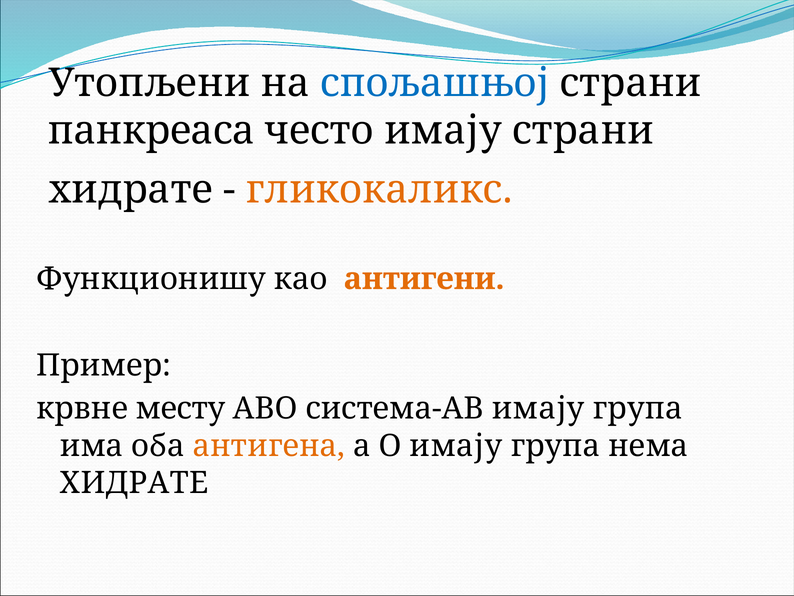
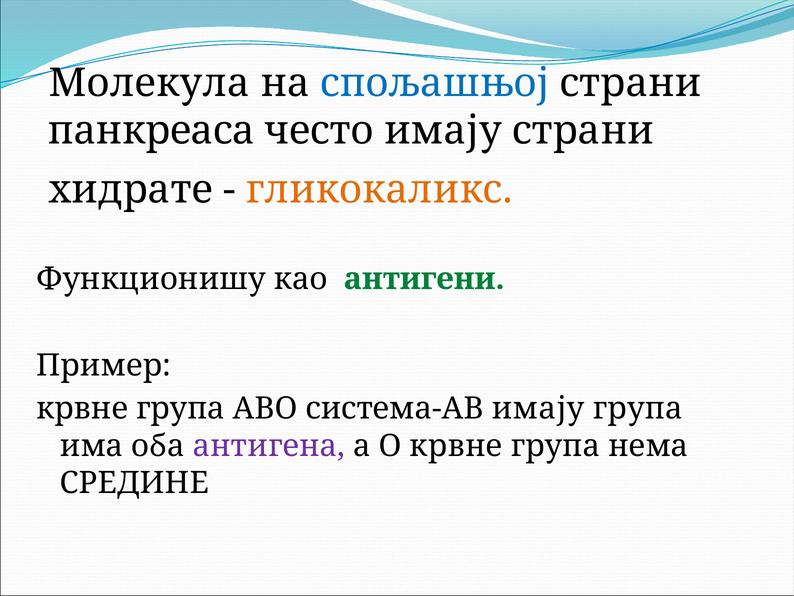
Утопљени: Утопљени -> Молекула
антигени colour: orange -> green
месту at (181, 408): месту -> група
антигена colour: orange -> purple
О имају: имају -> крвне
ХИДРАТЕ at (134, 483): ХИДРАТЕ -> СРЕДИНЕ
